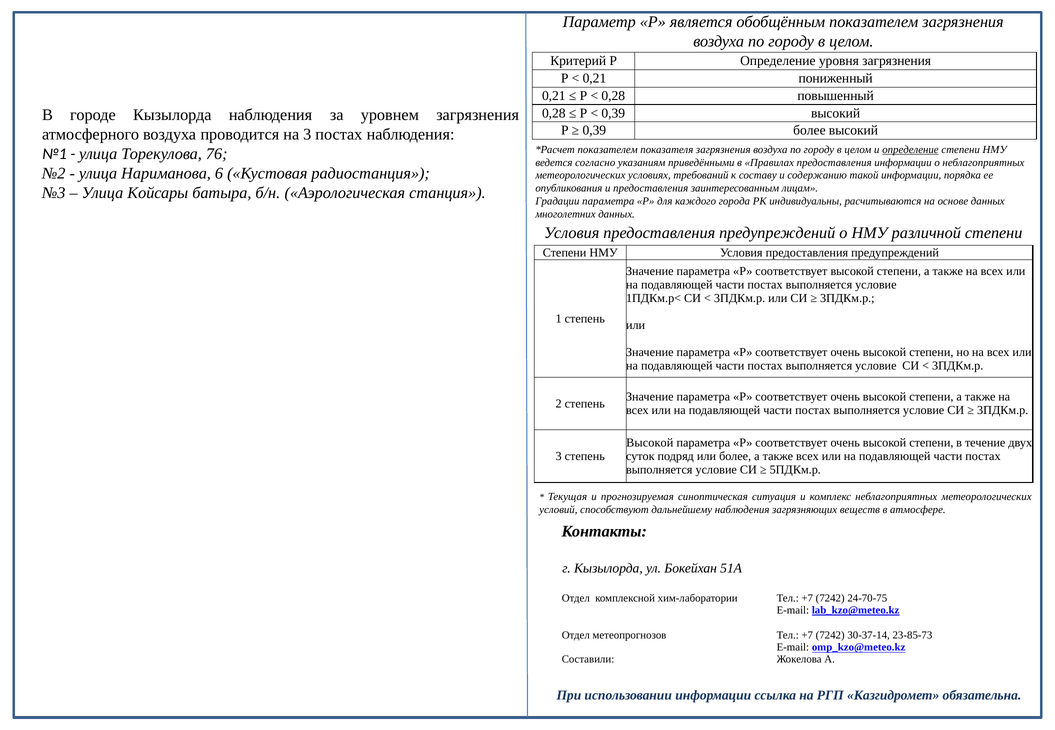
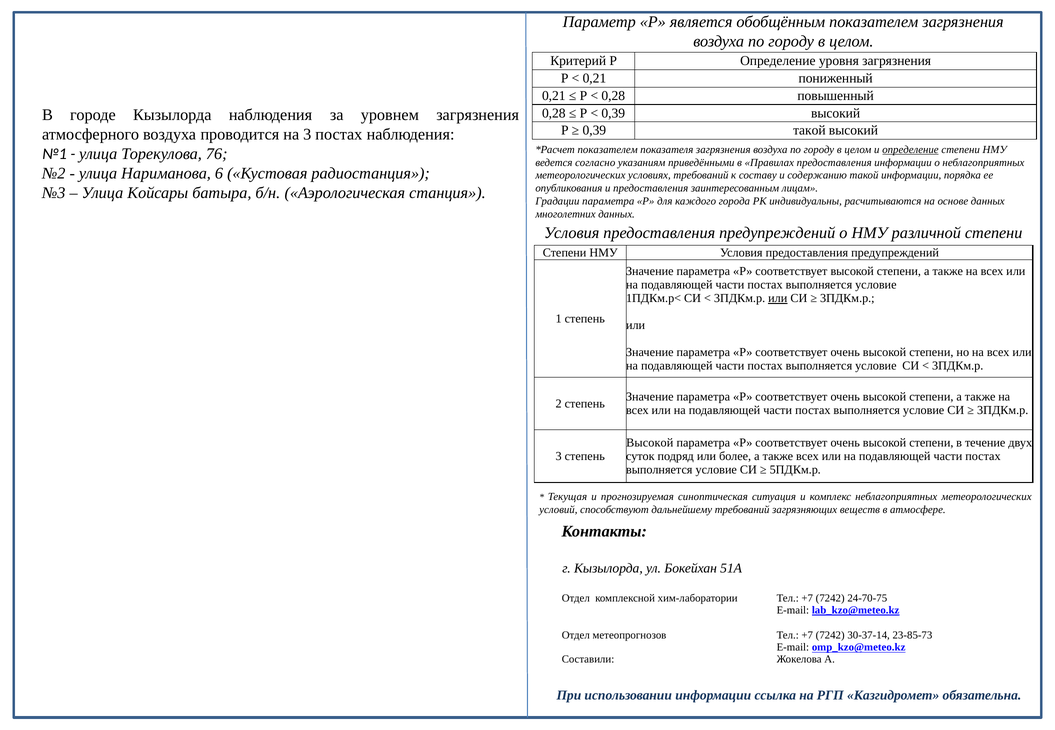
0,39 более: более -> такой
или at (778, 299) underline: none -> present
дальнейшему наблюдения: наблюдения -> требований
